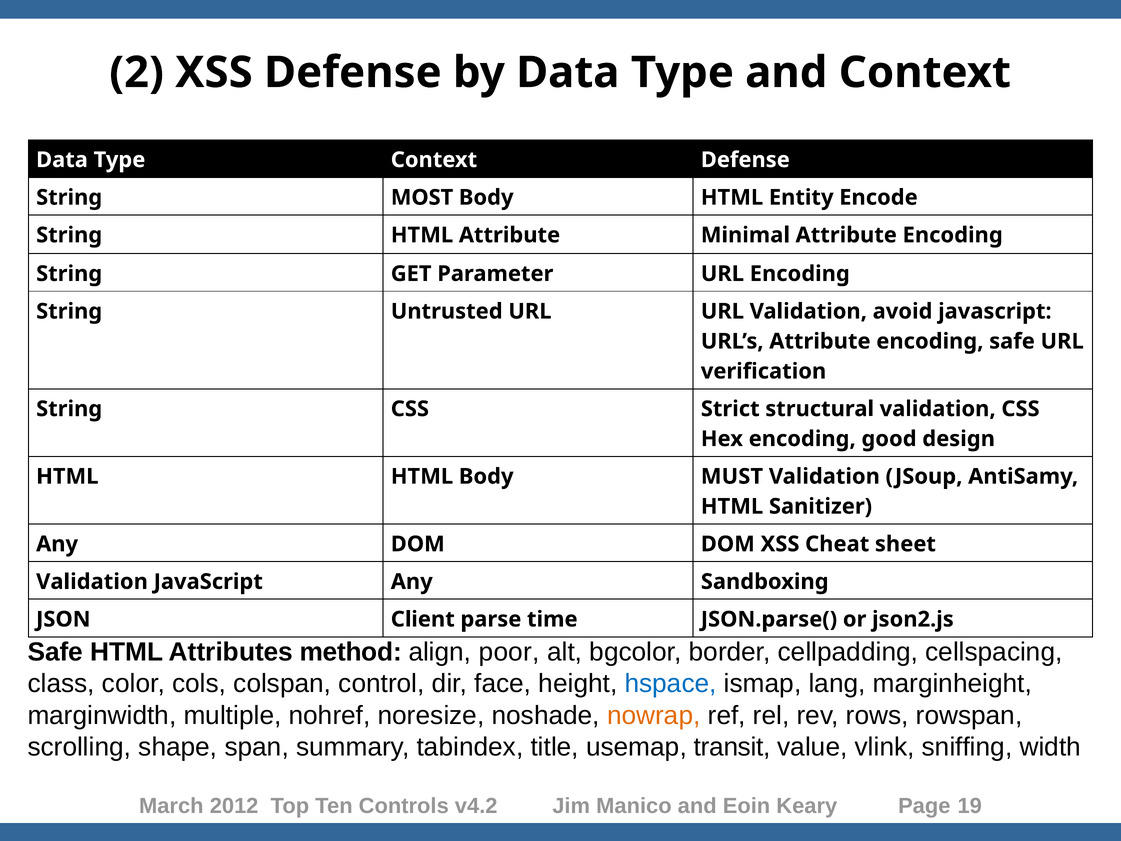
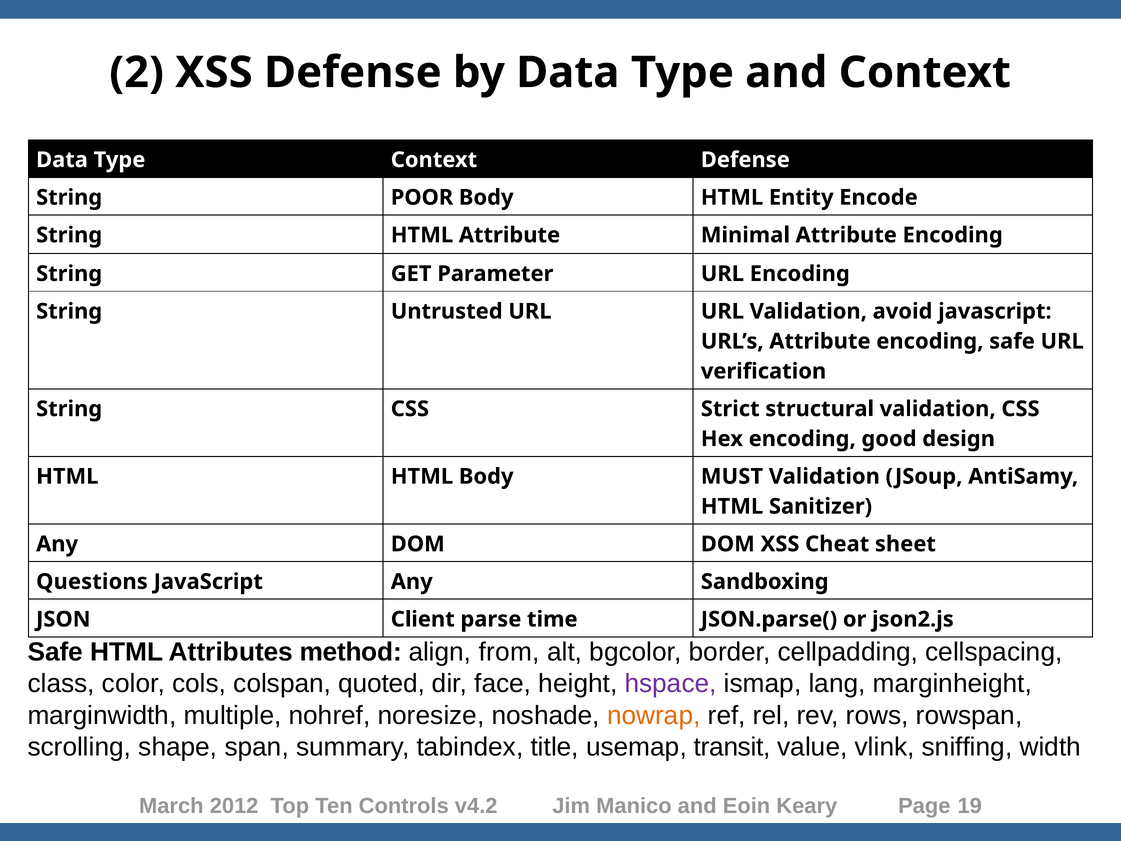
MOST: MOST -> POOR
Validation at (92, 582): Validation -> Questions
poor: poor -> from
control: control -> quoted
hspace colour: blue -> purple
